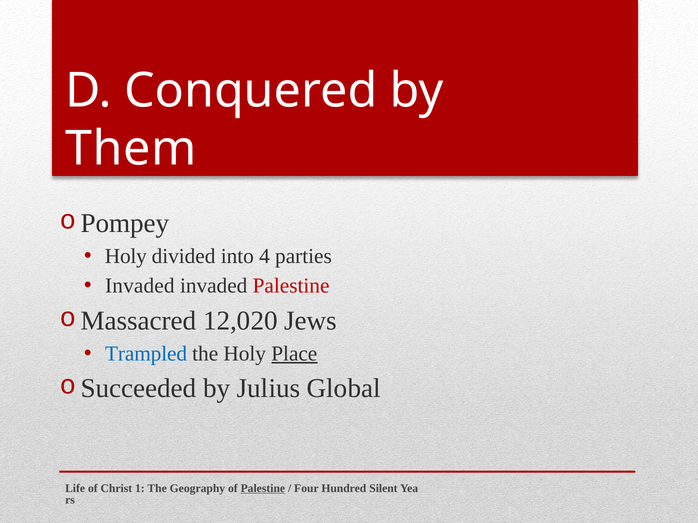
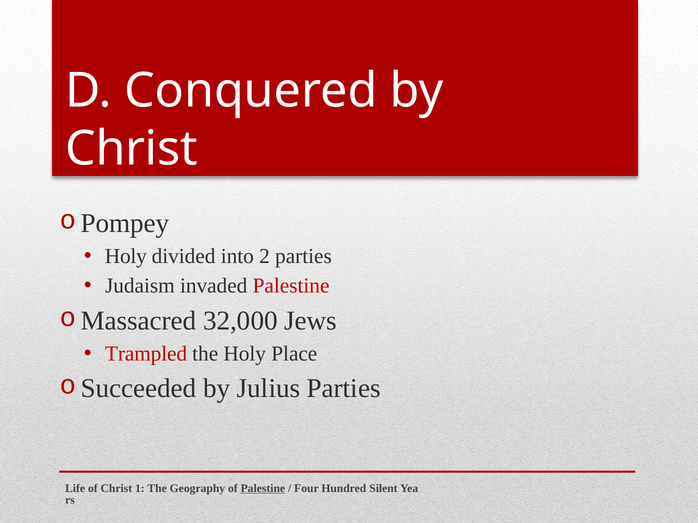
Them at (131, 149): Them -> Christ
4: 4 -> 2
Invaded at (140, 286): Invaded -> Judaism
12,020: 12,020 -> 32,000
Trampled colour: blue -> red
Place underline: present -> none
Julius Global: Global -> Parties
